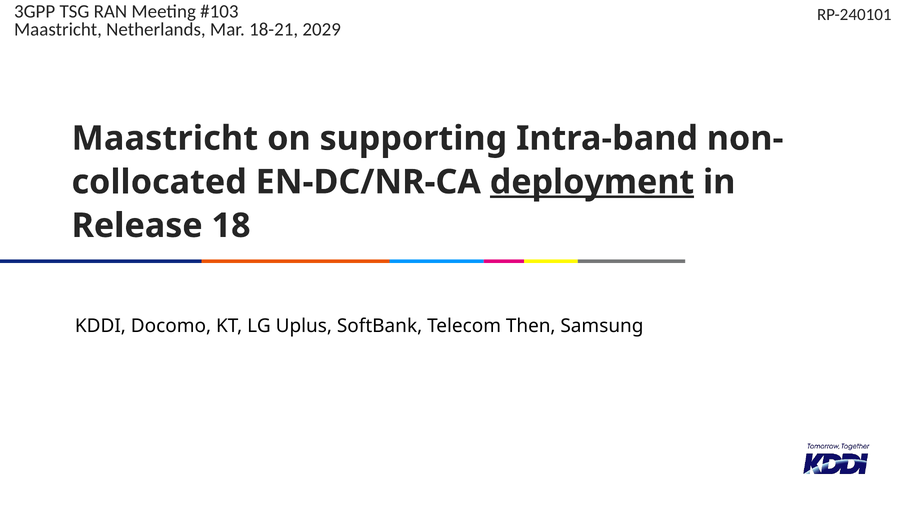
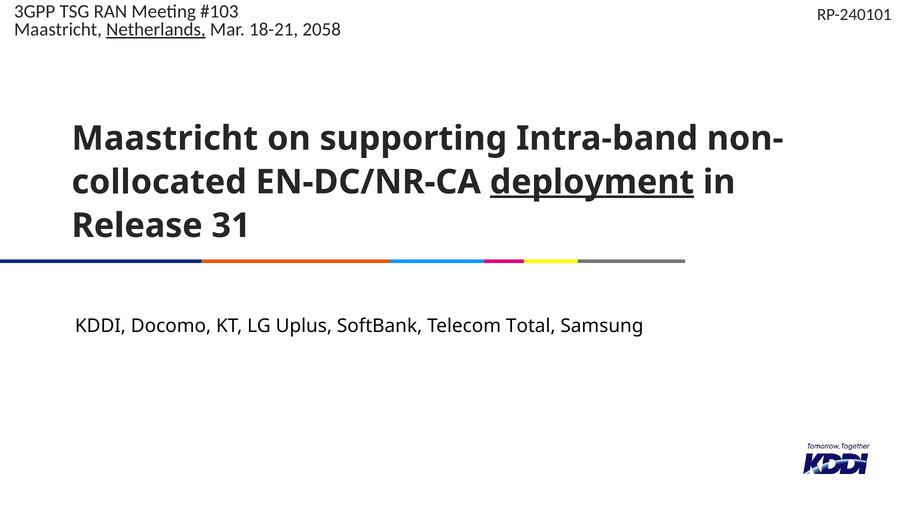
Netherlands underline: none -> present
2029: 2029 -> 2058
18: 18 -> 31
Then: Then -> Total
